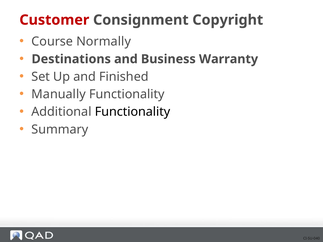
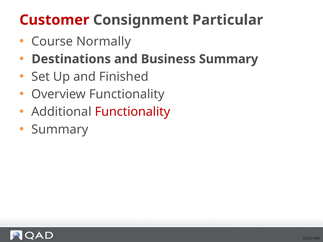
Copyright: Copyright -> Particular
Business Warranty: Warranty -> Summary
Manually: Manually -> Overview
Functionality at (133, 112) colour: black -> red
